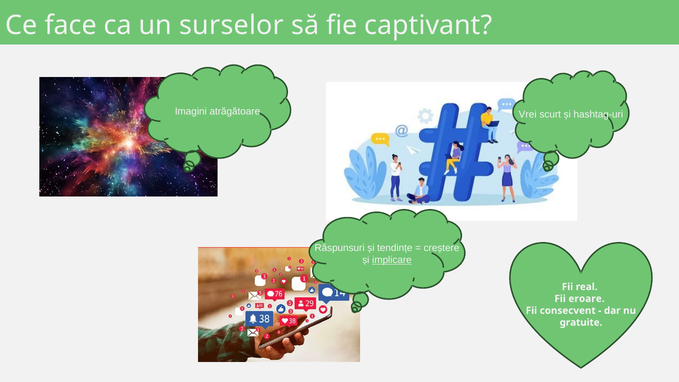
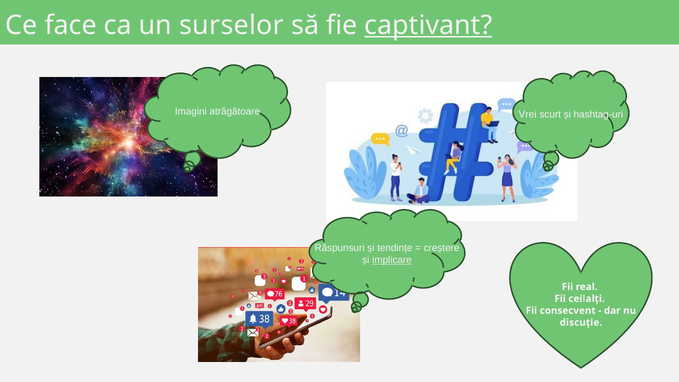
captivant underline: none -> present
eroare: eroare -> ceilalți
gratuite: gratuite -> discuție
